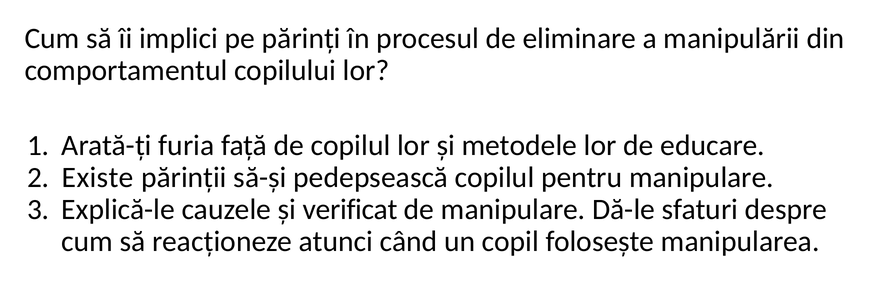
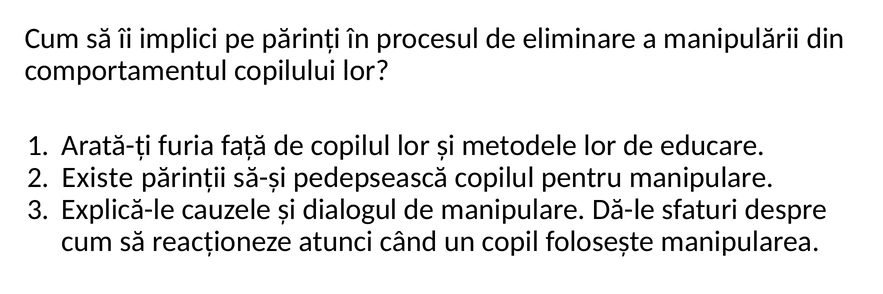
verificat: verificat -> dialogul
